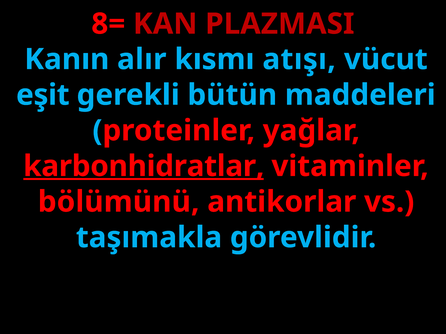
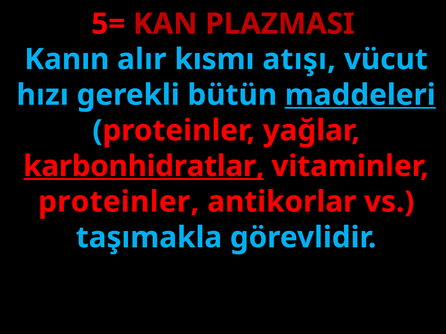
8=: 8= -> 5=
eşit: eşit -> hızı
maddeleri underline: none -> present
bölümünü at (119, 202): bölümünü -> proteinler
